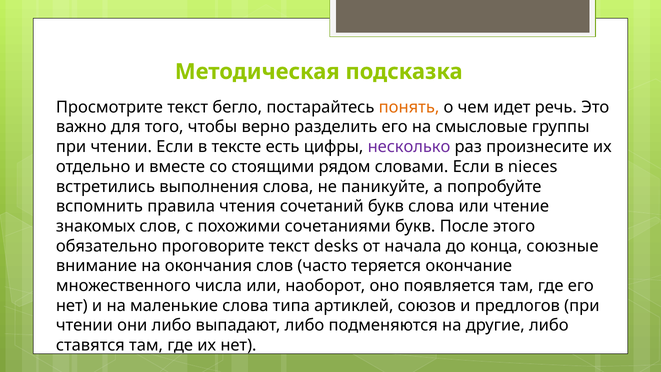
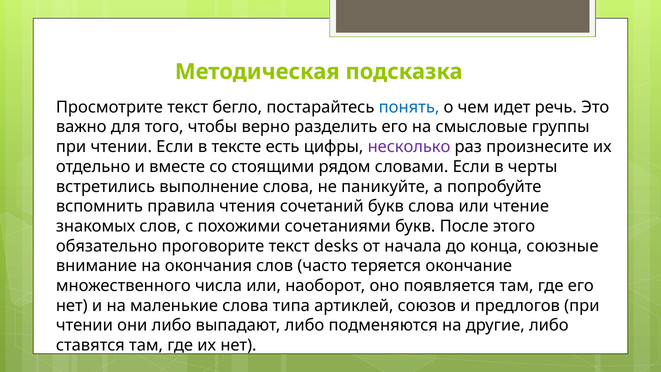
понять colour: orange -> blue
nieces: nieces -> черты
выполнения: выполнения -> выполнение
